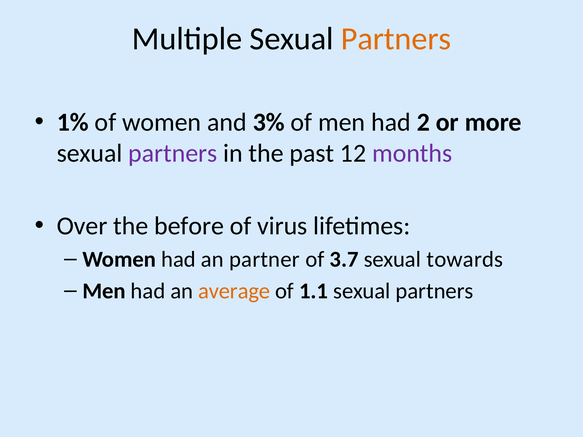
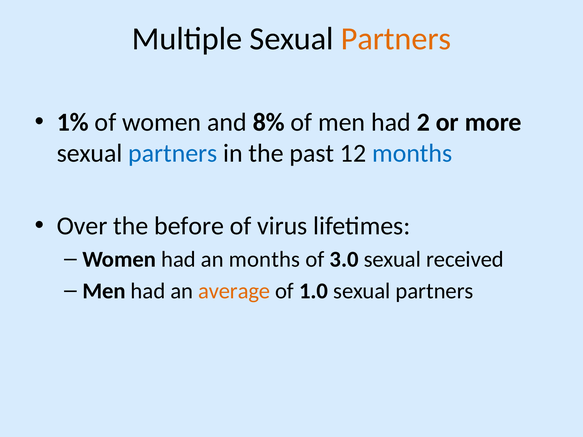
3%: 3% -> 8%
partners at (173, 153) colour: purple -> blue
months at (412, 153) colour: purple -> blue
an partner: partner -> months
3.7: 3.7 -> 3.0
towards: towards -> received
1.1: 1.1 -> 1.0
